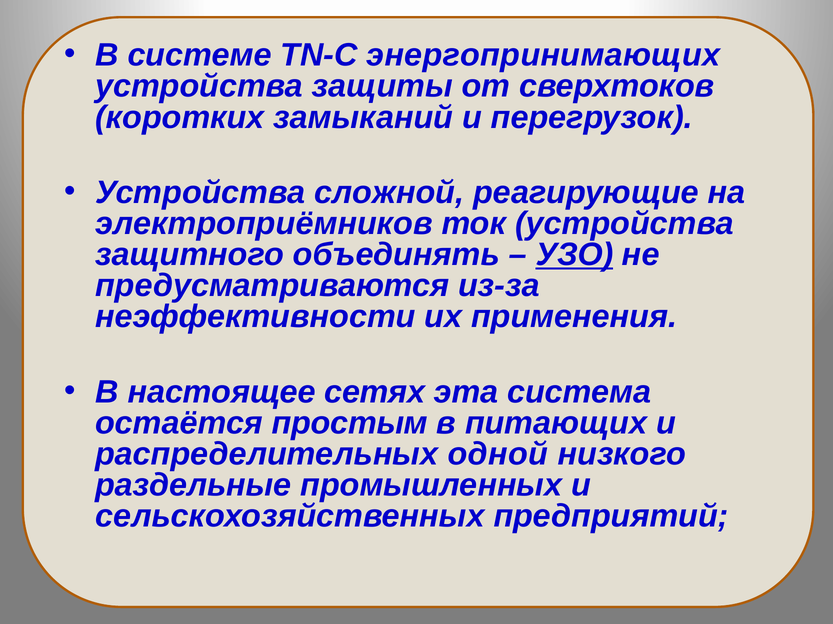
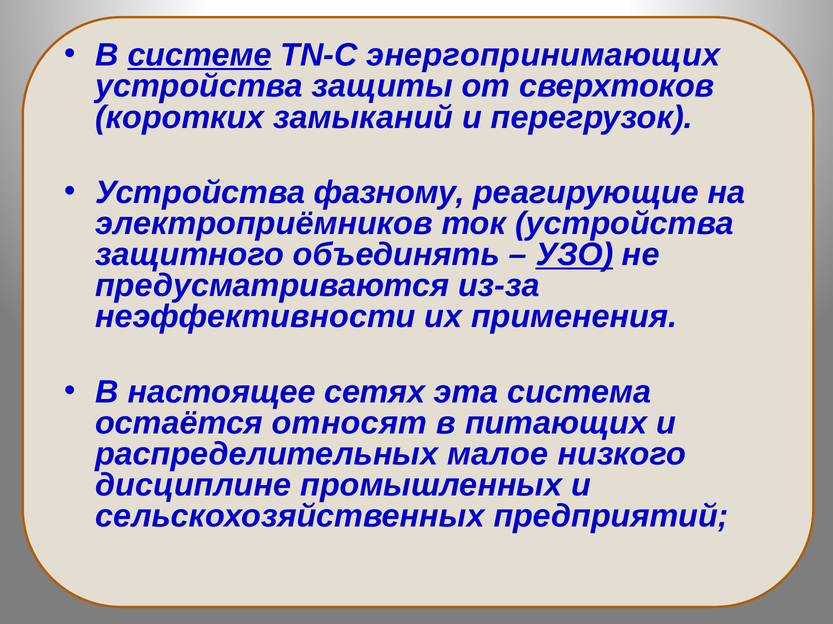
системе underline: none -> present
сложной: сложной -> фазному
простым: простым -> относят
одной: одной -> малое
раздельные: раздельные -> дисциплине
